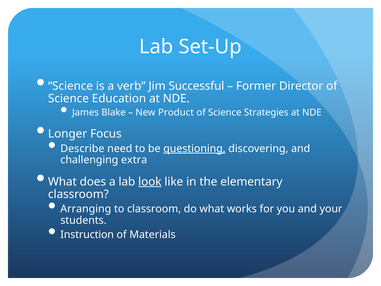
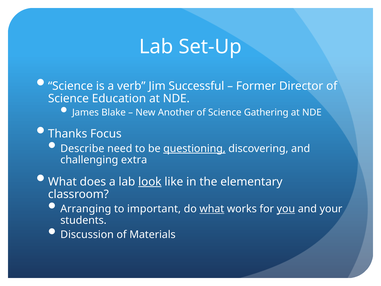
Product: Product -> Another
Strategies: Strategies -> Gathering
Longer: Longer -> Thanks
to classroom: classroom -> important
what at (212, 209) underline: none -> present
you underline: none -> present
Instruction: Instruction -> Discussion
